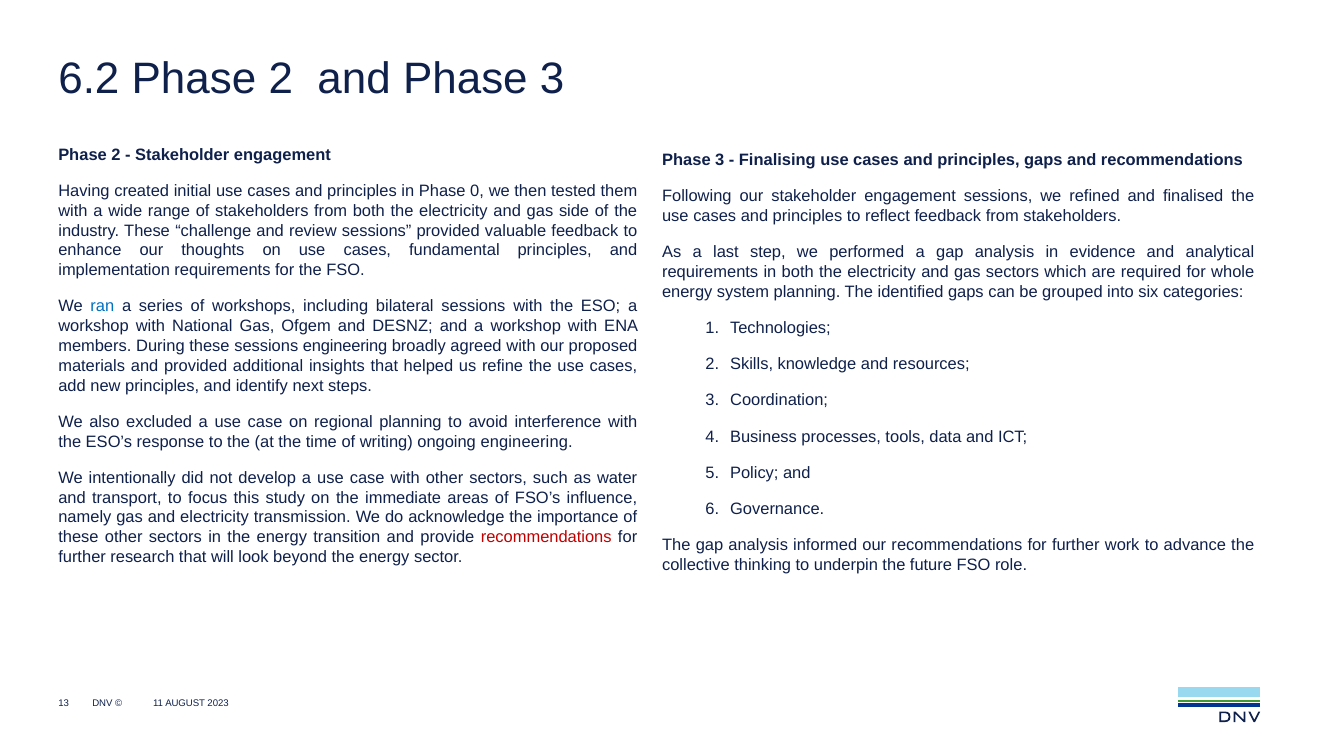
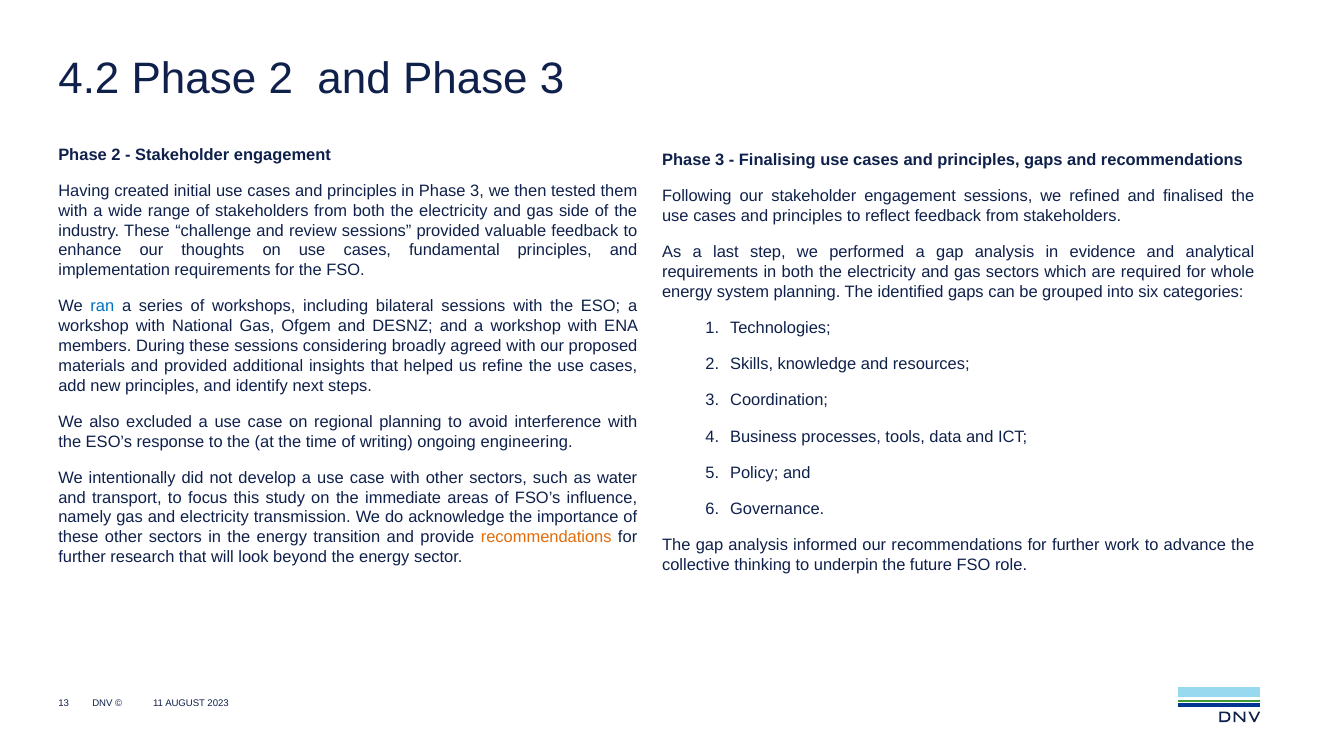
6.2: 6.2 -> 4.2
in Phase 0: 0 -> 3
sessions engineering: engineering -> considering
recommendations at (546, 537) colour: red -> orange
